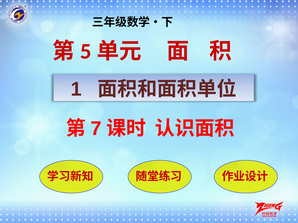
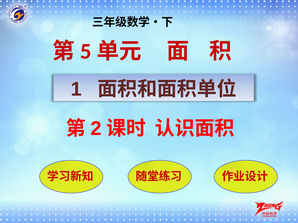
7: 7 -> 2
